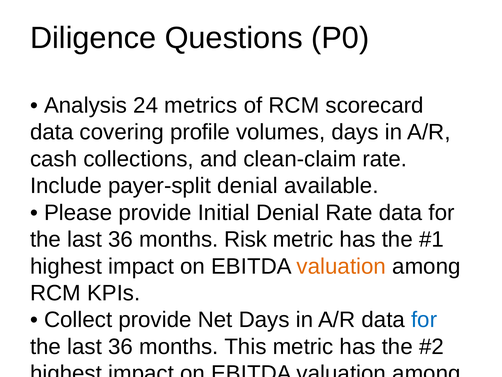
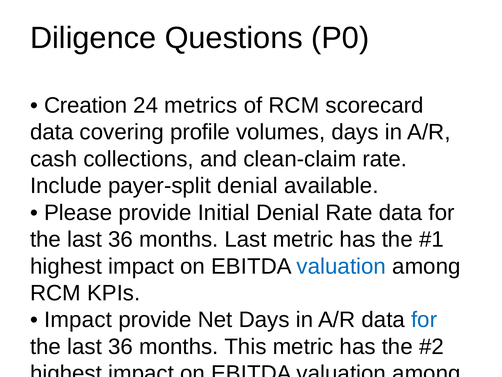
Analysis: Analysis -> Creation
months Risk: Risk -> Last
valuation at (341, 266) colour: orange -> blue
Collect at (78, 320): Collect -> Impact
